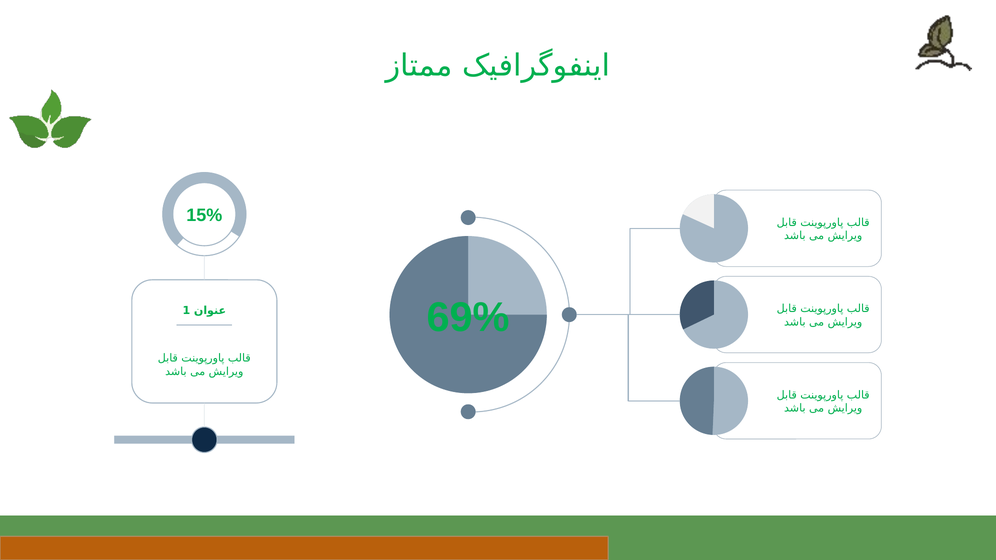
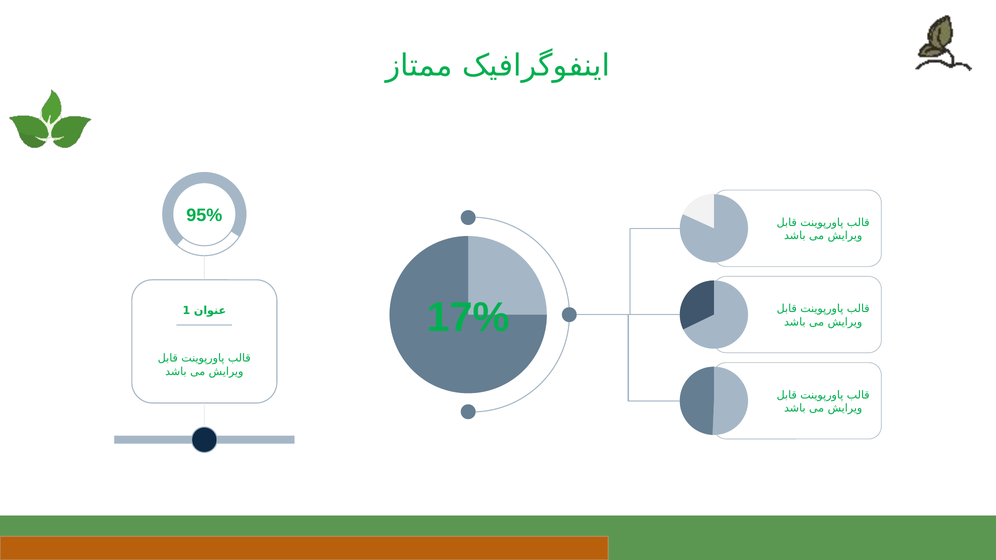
15%: 15% -> 95%
69%: 69% -> 17%
